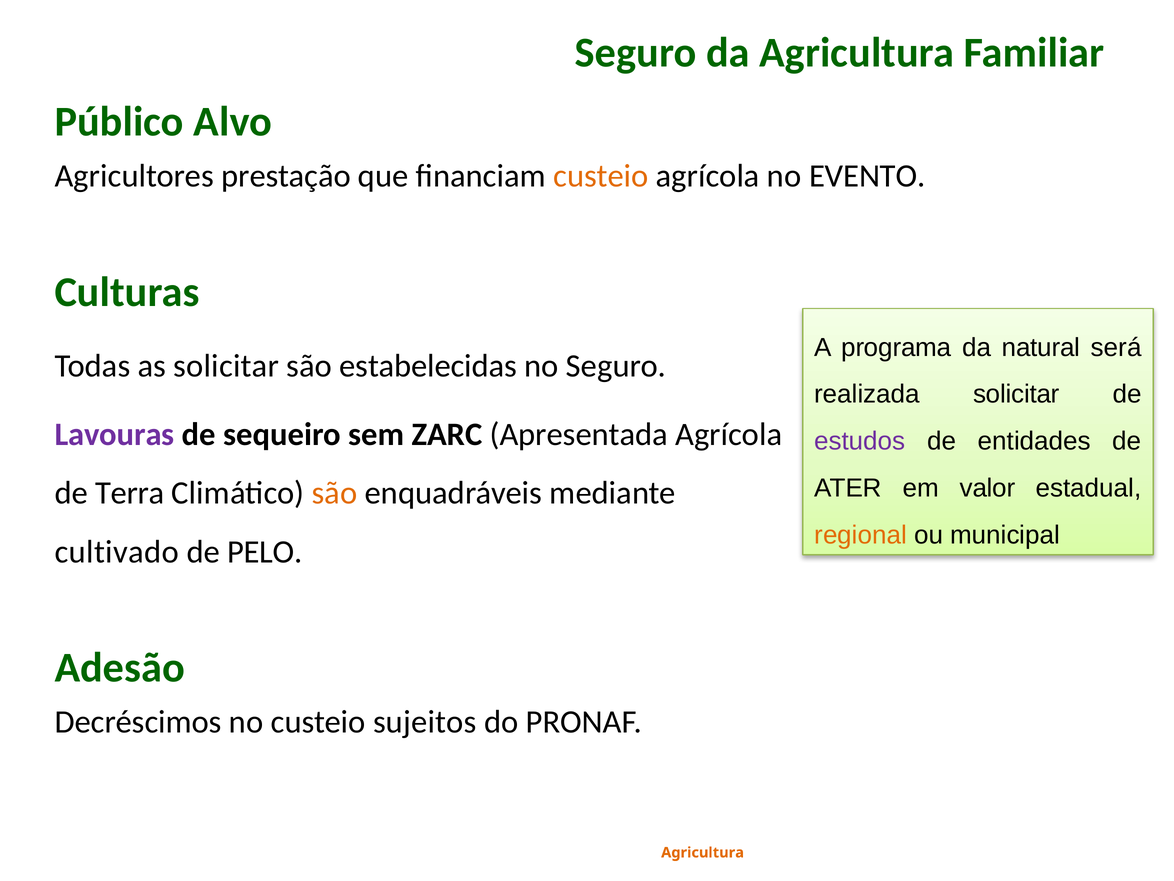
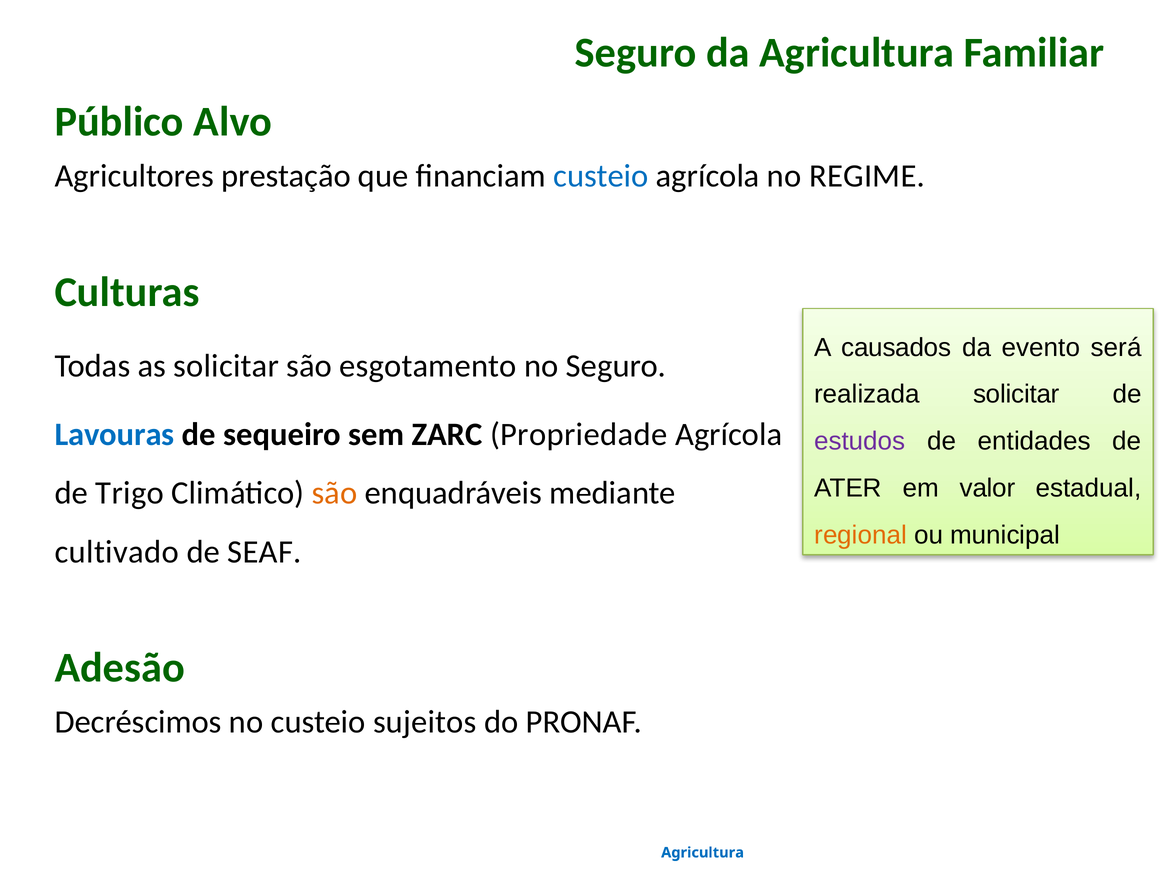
custeio at (601, 176) colour: orange -> blue
EVENTO: EVENTO -> REGIME
programa: programa -> causados
natural: natural -> evento
estabelecidas: estabelecidas -> esgotamento
Lavouras colour: purple -> blue
Apresentada: Apresentada -> Propriedade
Terra: Terra -> Trigo
PELO: PELO -> SEAF
Agricultura at (703, 852) colour: orange -> blue
